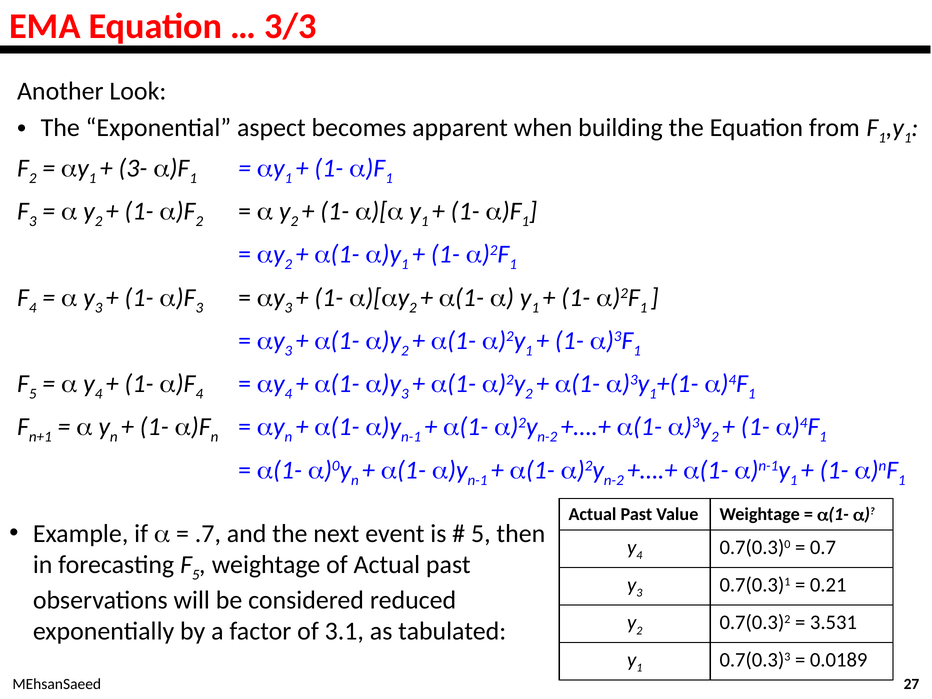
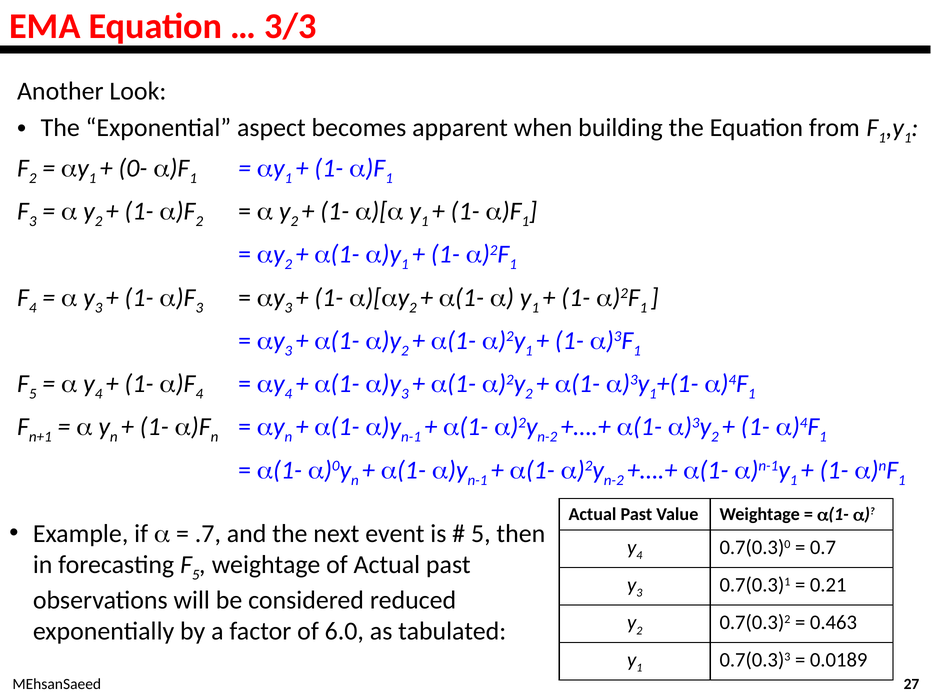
3-: 3- -> 0-
3.531: 3.531 -> 0.463
3.1: 3.1 -> 6.0
